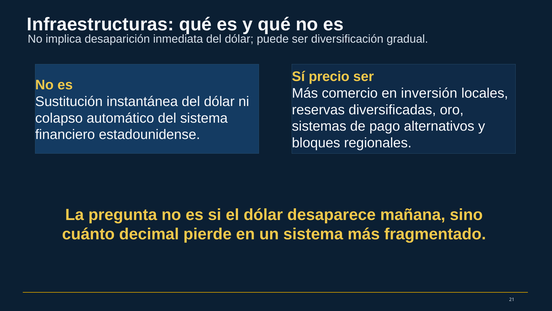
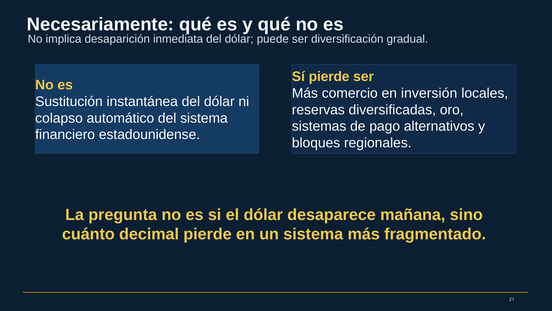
Infraestructuras: Infraestructuras -> Necesariamente
Sí precio: precio -> pierde
